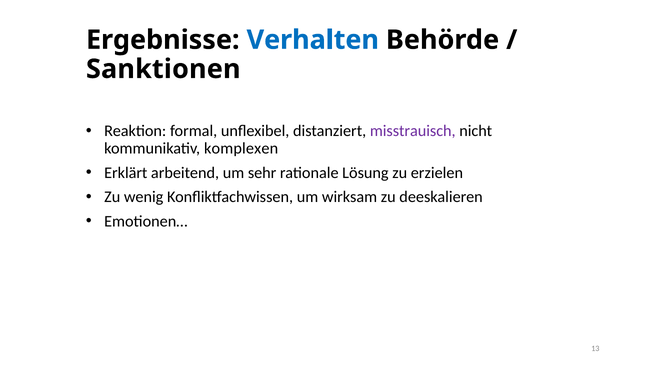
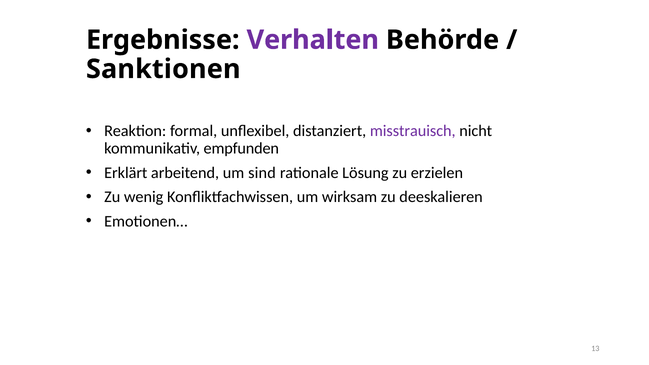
Verhalten colour: blue -> purple
komplexen: komplexen -> empfunden
sehr: sehr -> sind
